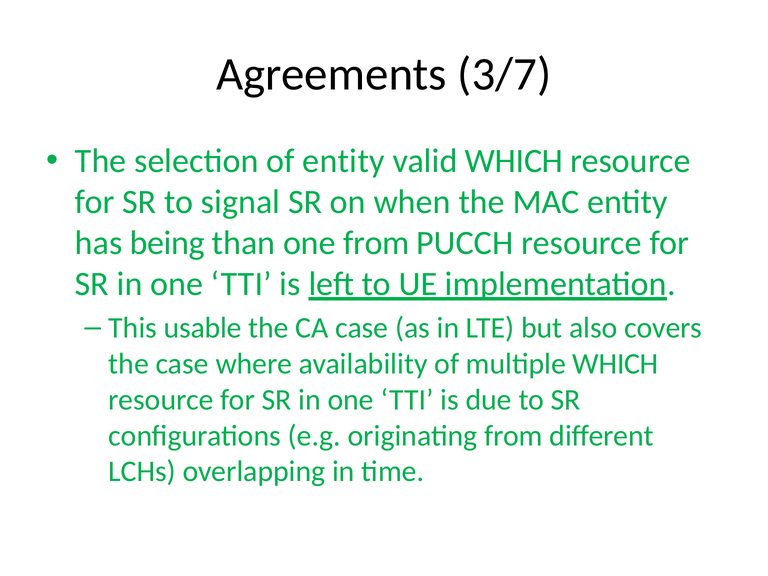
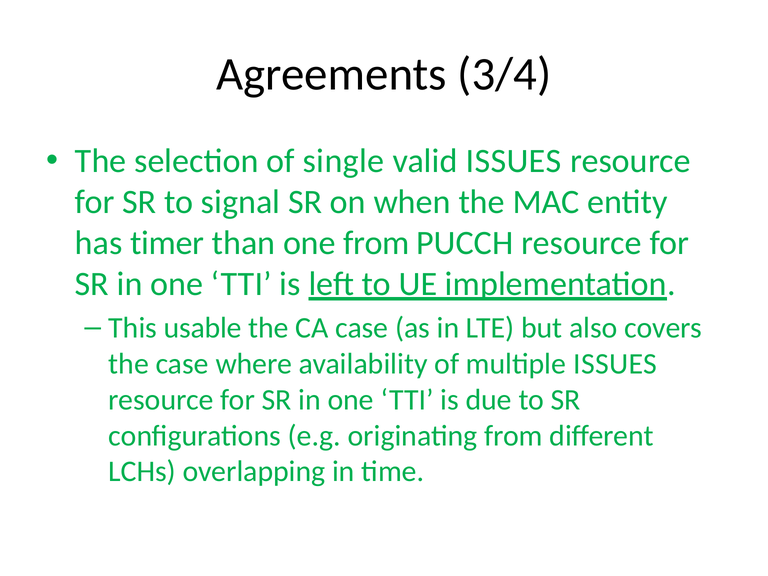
3/7: 3/7 -> 3/4
of entity: entity -> single
valid WHICH: WHICH -> ISSUES
being: being -> timer
multiple WHICH: WHICH -> ISSUES
